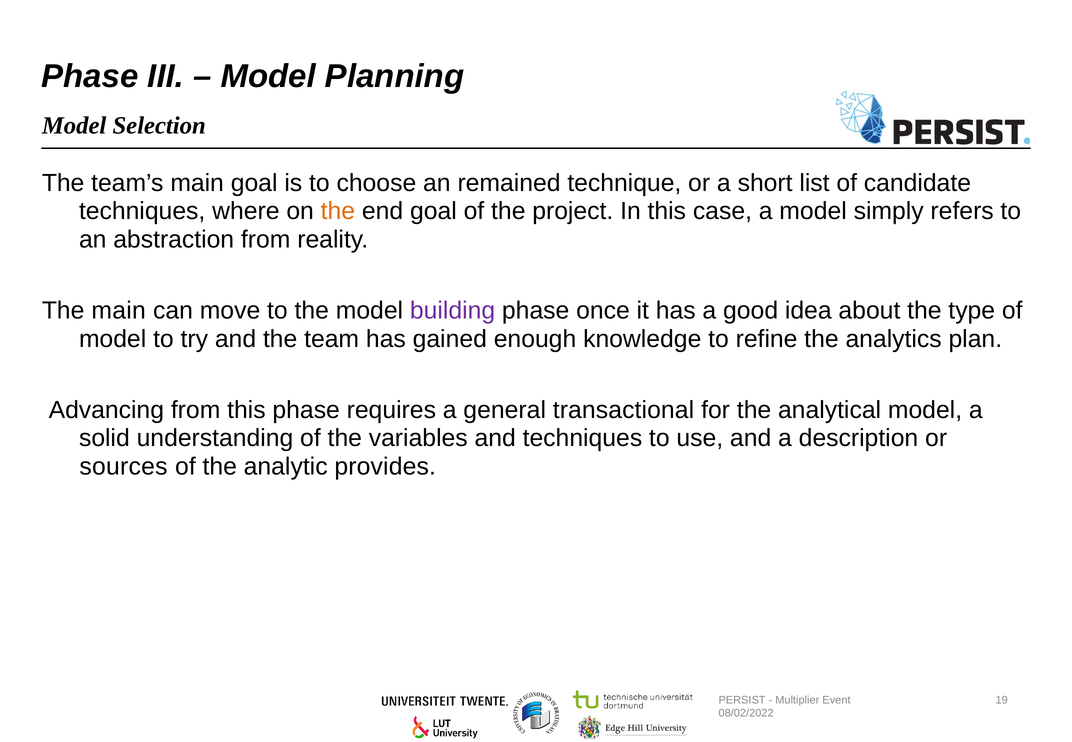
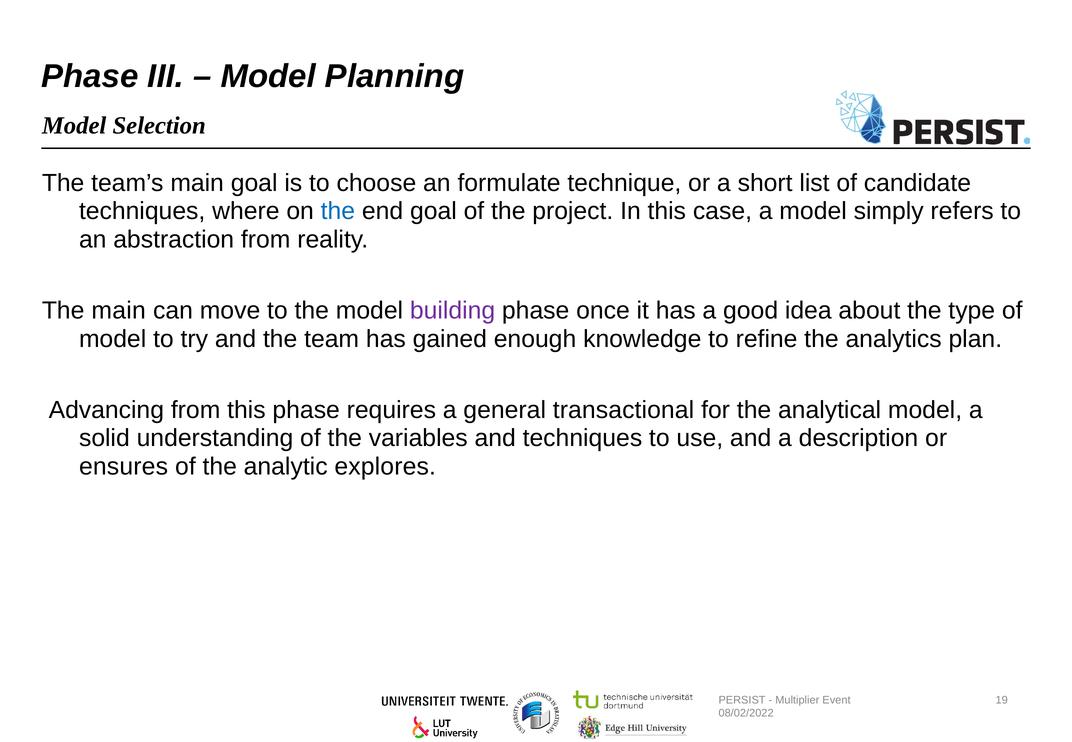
remained: remained -> formulate
the at (338, 211) colour: orange -> blue
sources: sources -> ensures
provides: provides -> explores
